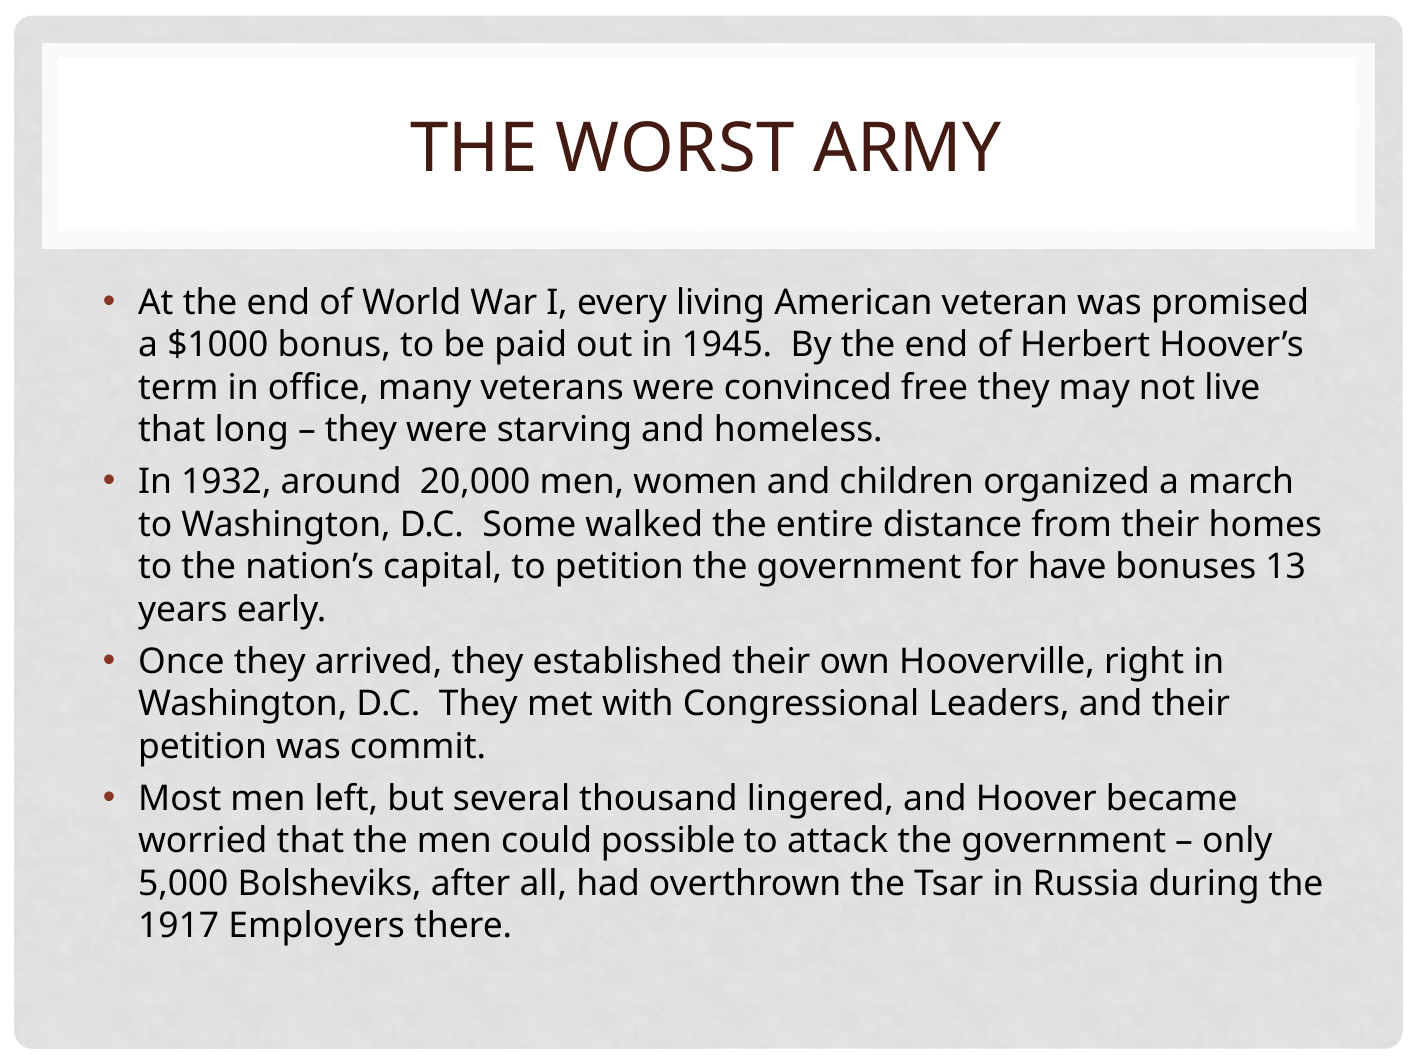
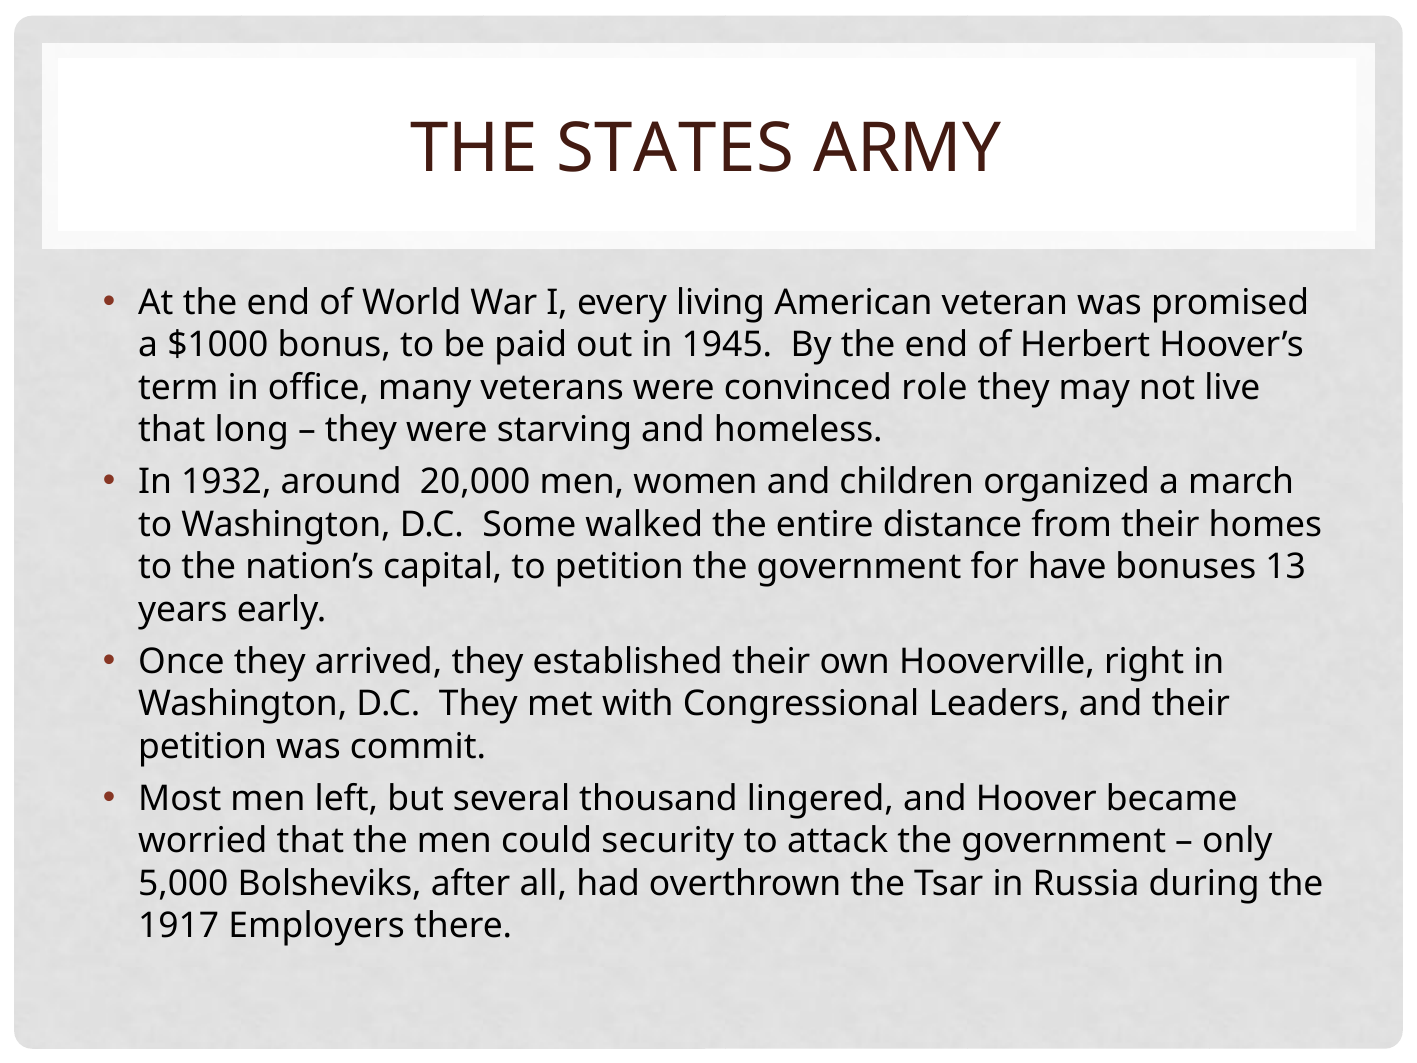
WORST: WORST -> STATES
free: free -> role
possible: possible -> security
